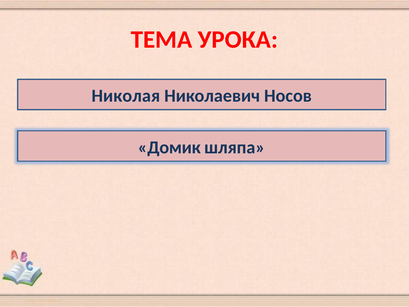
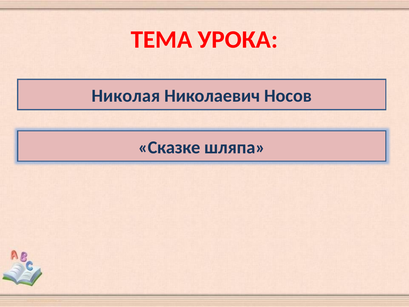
Домик: Домик -> Сказке
